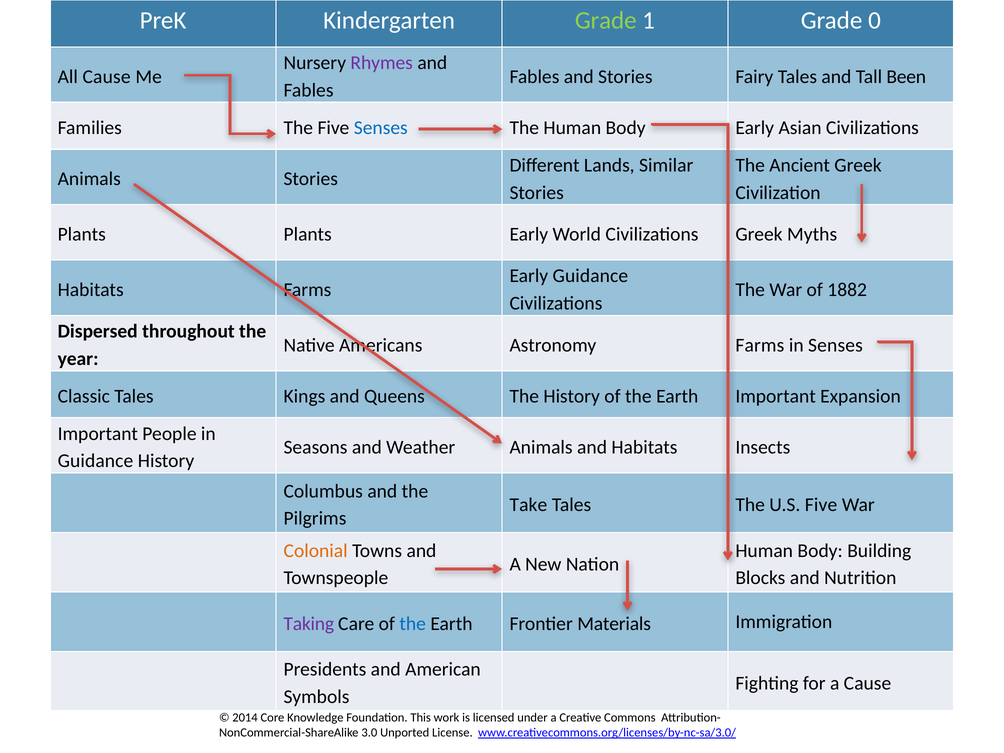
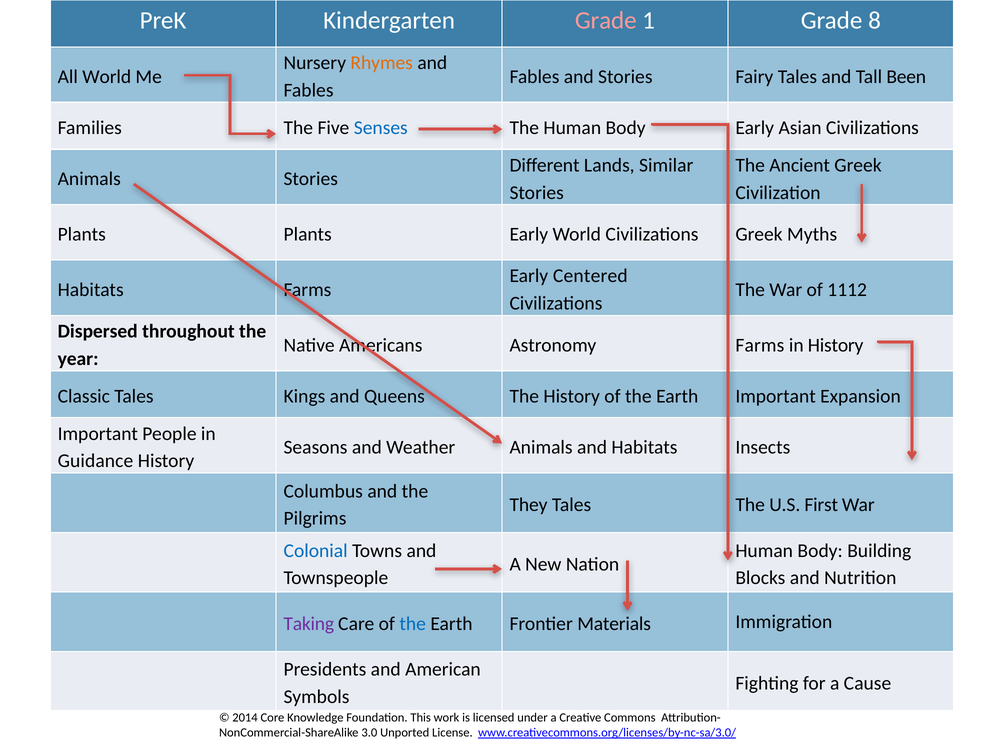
Grade at (606, 21) colour: light green -> pink
0: 0 -> 8
Rhymes colour: purple -> orange
All Cause: Cause -> World
Early Guidance: Guidance -> Centered
1882: 1882 -> 1112
in Senses: Senses -> History
Take: Take -> They
U.S Five: Five -> First
Colonial colour: orange -> blue
